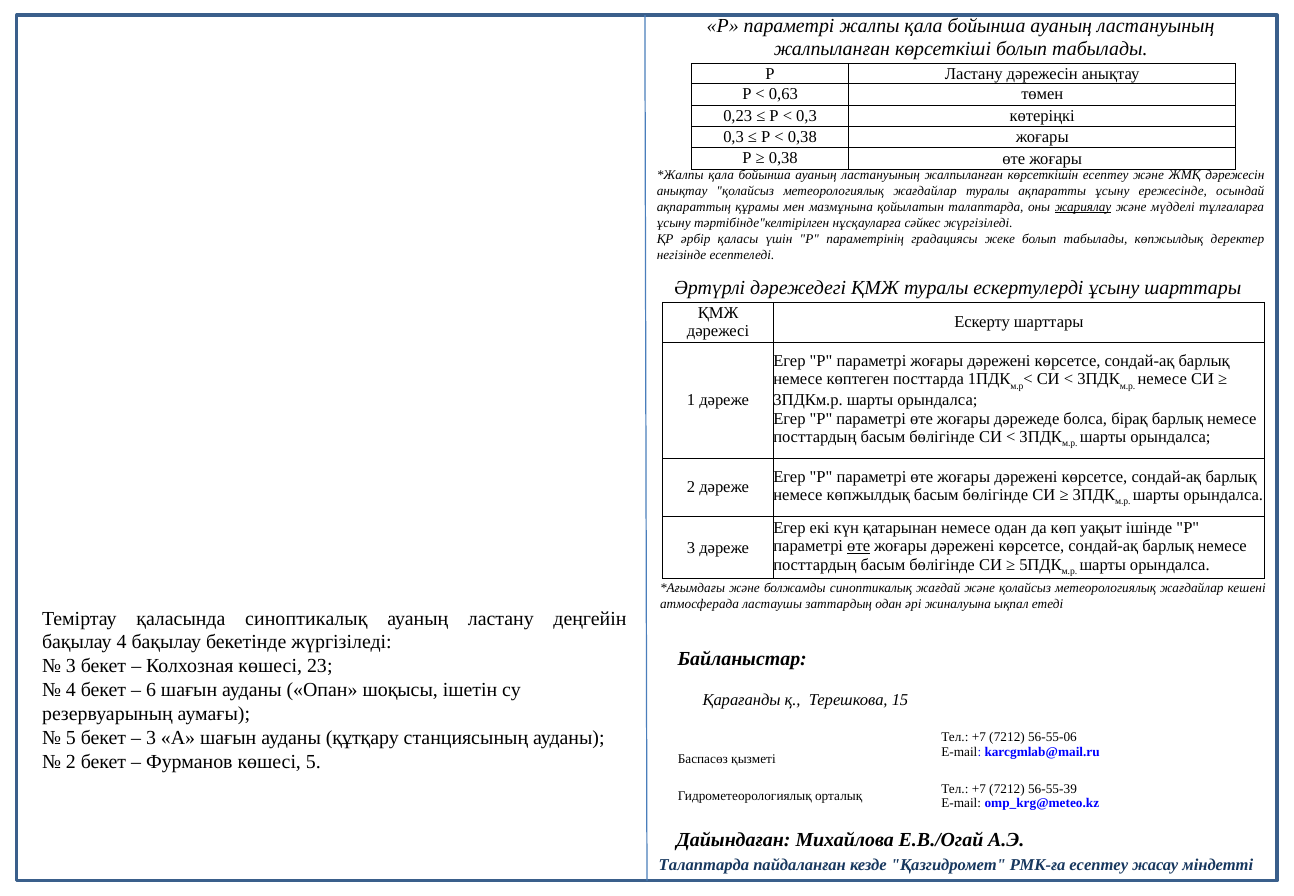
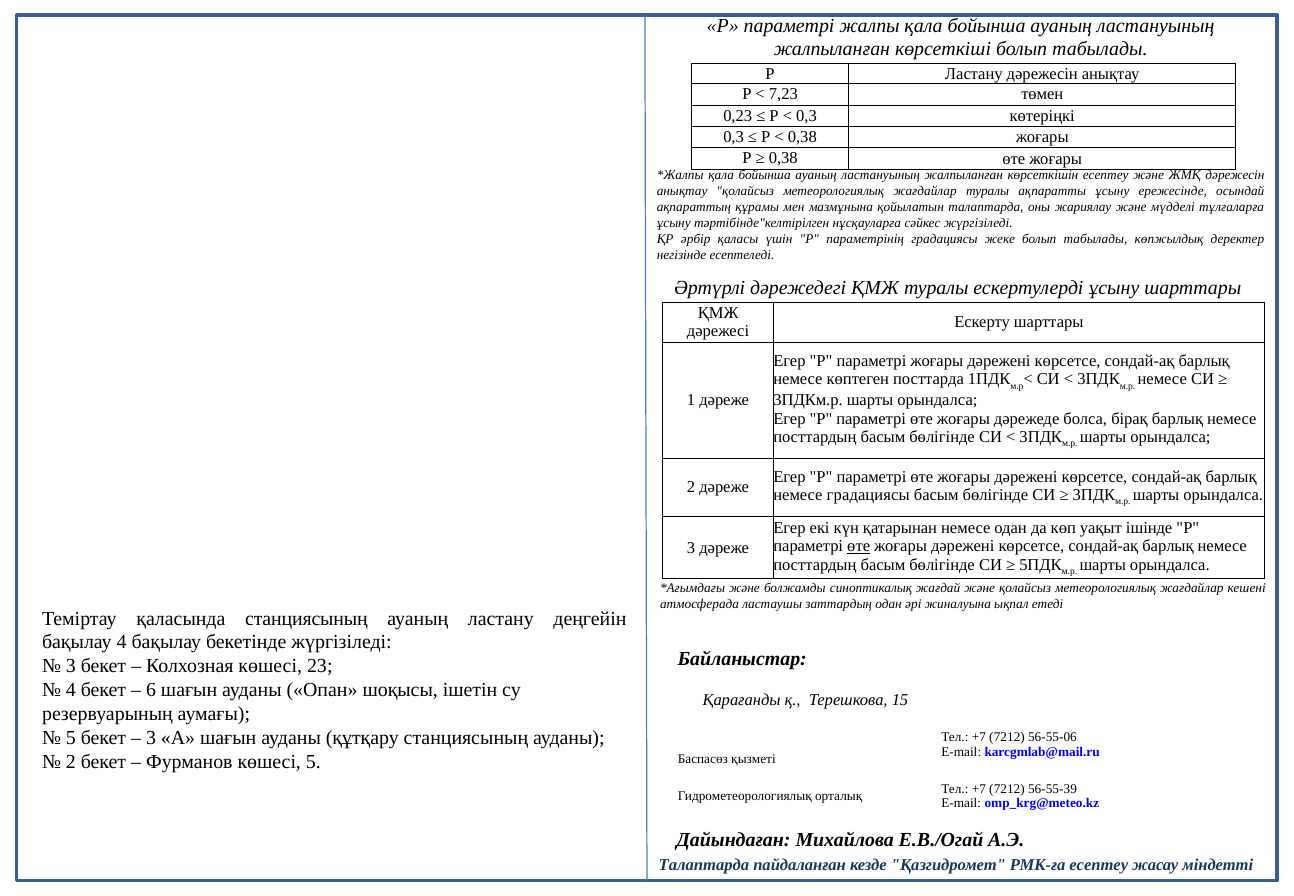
0,63: 0,63 -> 7,23
жариялау underline: present -> none
немесе көпжылдық: көпжылдық -> градациясы
қаласында синоптикалық: синоптикалық -> станциясының
